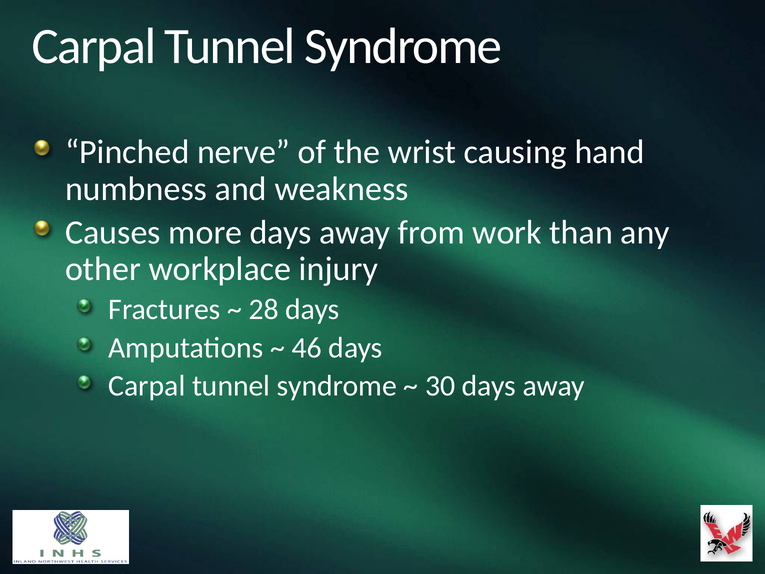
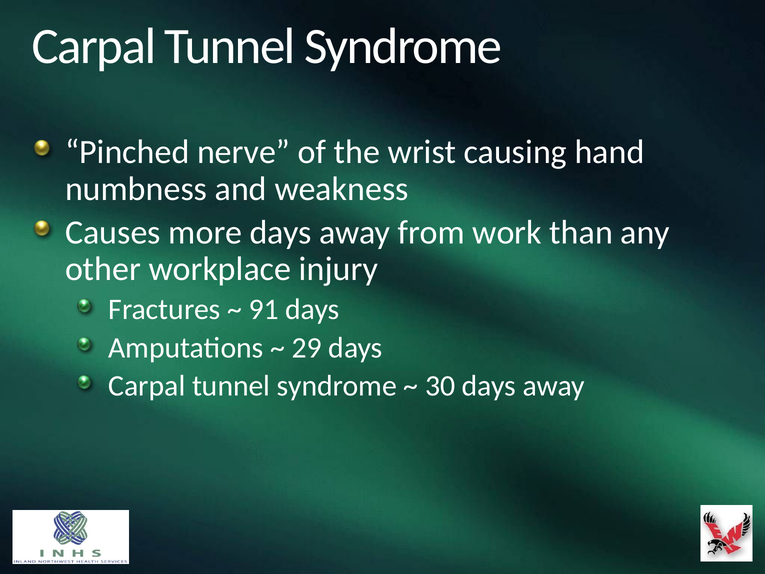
28: 28 -> 91
46: 46 -> 29
